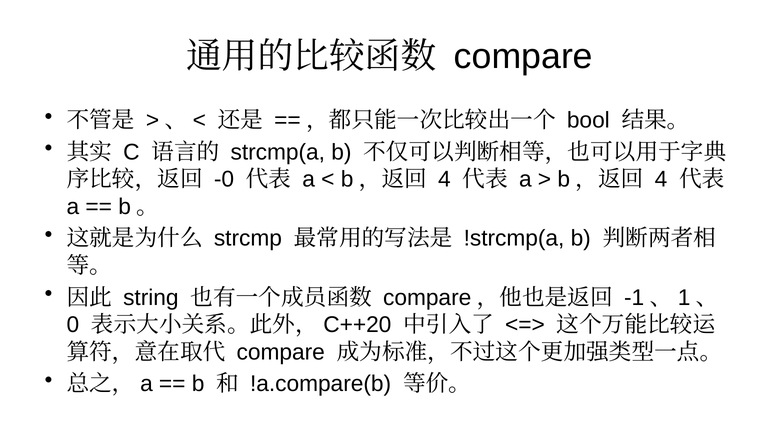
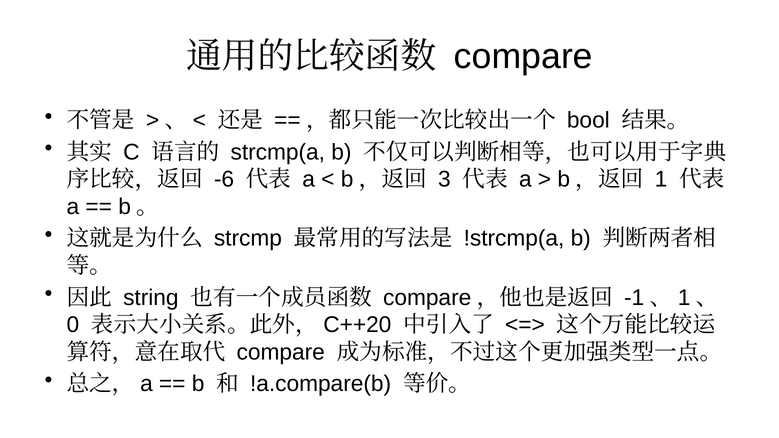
-0: -0 -> -6
4 at (444, 179): 4 -> 3
4 at (661, 179): 4 -> 1
